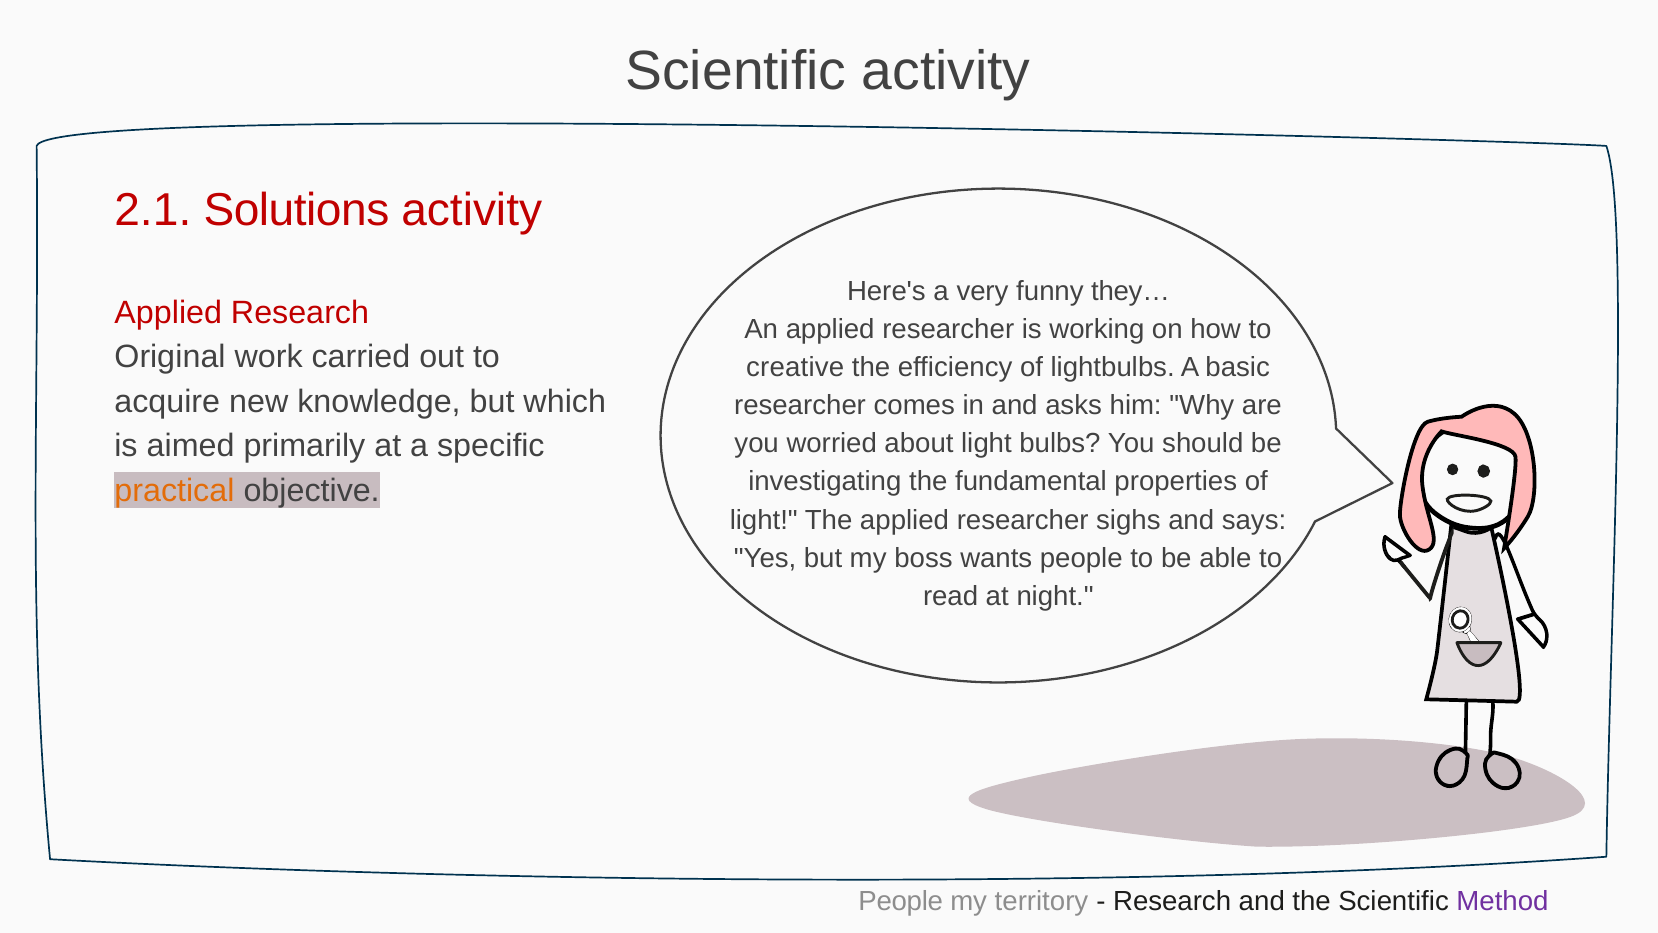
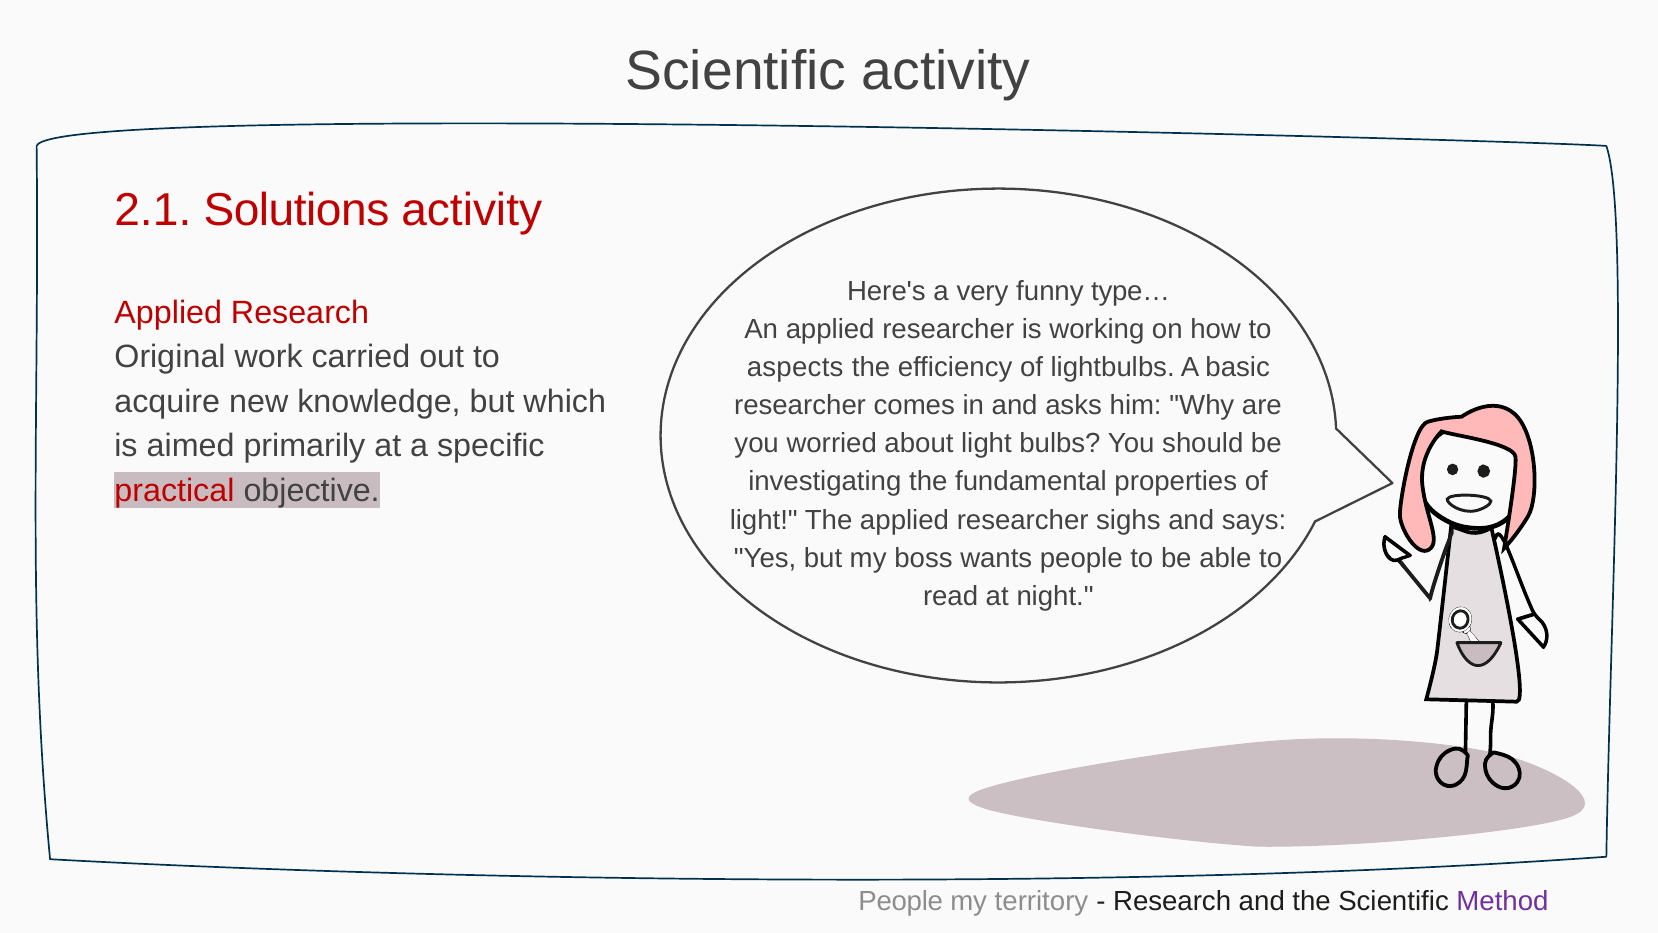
they…: they… -> type…
creative: creative -> aspects
practical colour: orange -> red
